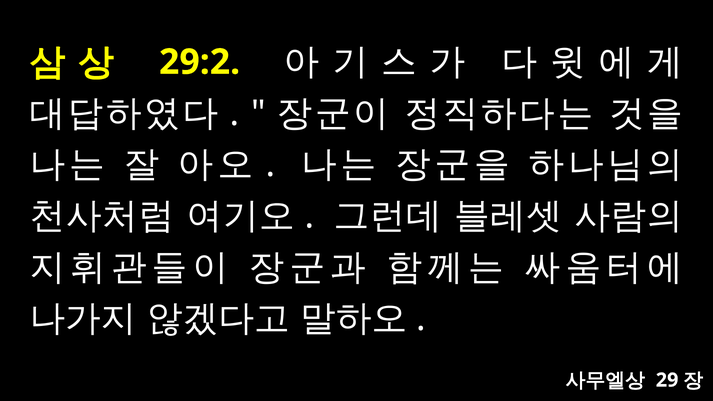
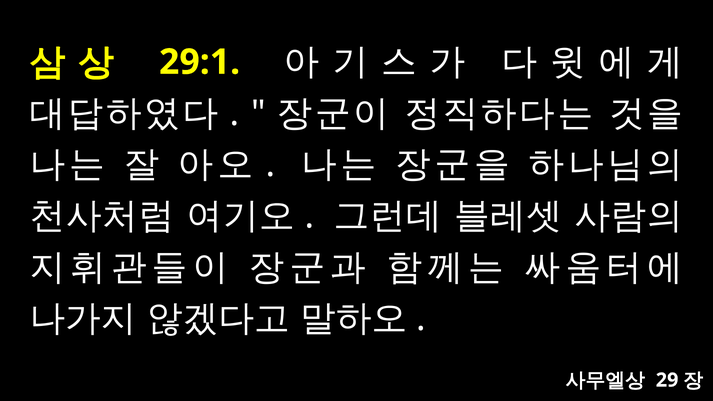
29:2: 29:2 -> 29:1
